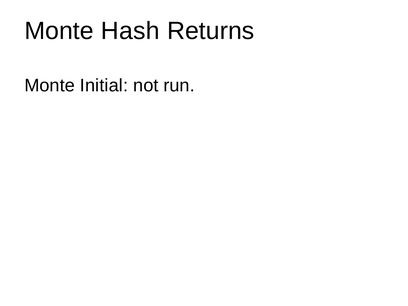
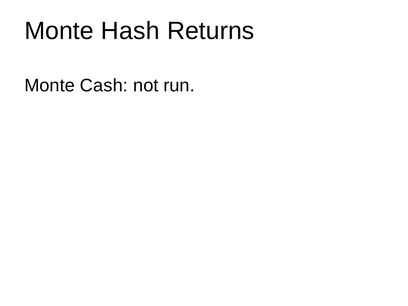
Initial: Initial -> Cash
